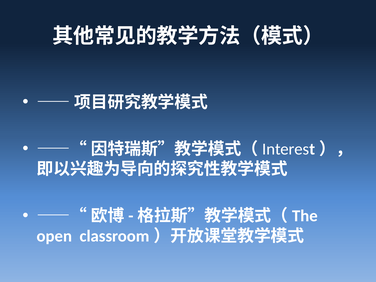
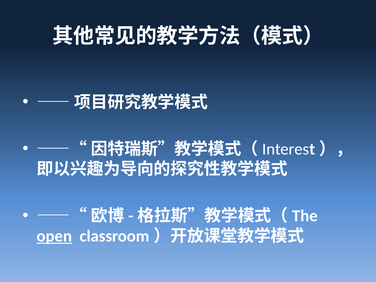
open underline: none -> present
